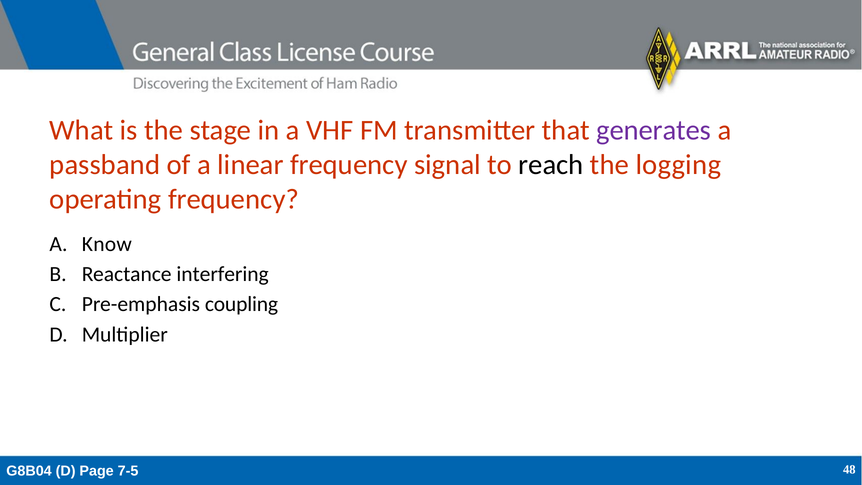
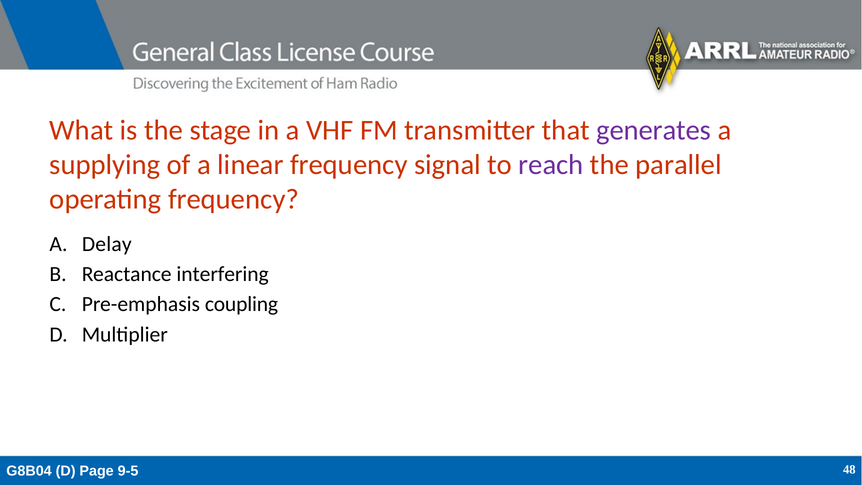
passband: passband -> supplying
reach colour: black -> purple
logging: logging -> parallel
Know: Know -> Delay
7-5: 7-5 -> 9-5
